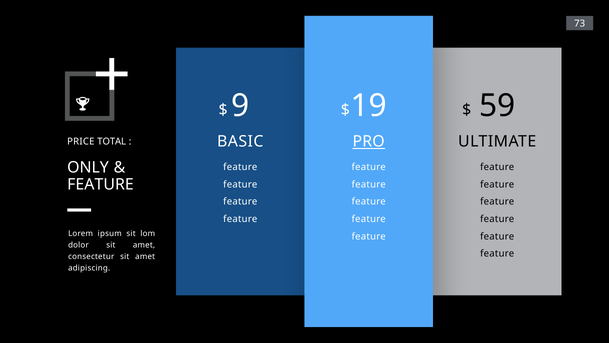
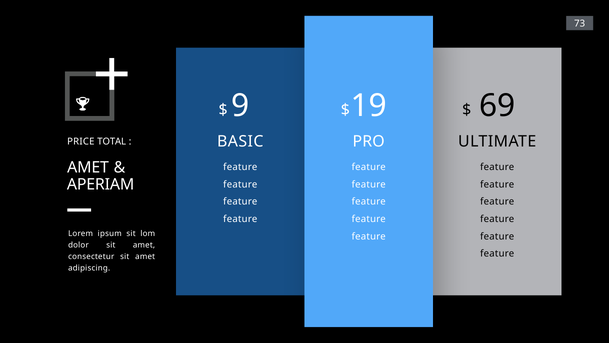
59: 59 -> 69
PRO underline: present -> none
ONLY at (88, 167): ONLY -> AMET
FEATURE at (100, 184): FEATURE -> APERIAM
